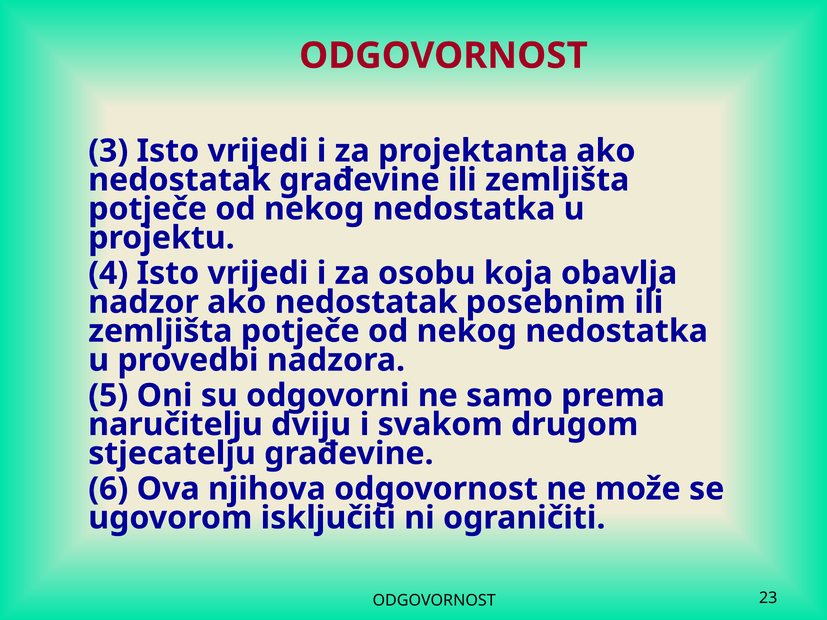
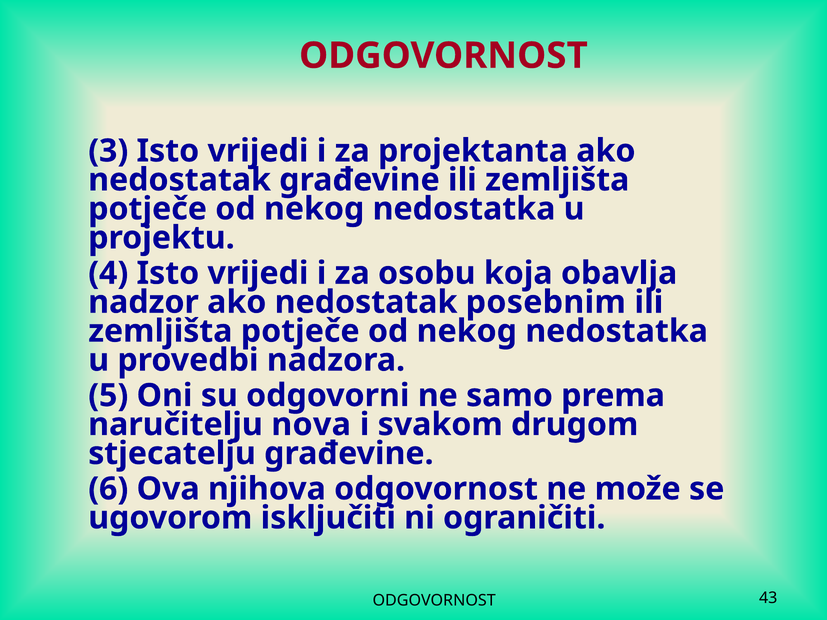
dviju: dviju -> nova
23: 23 -> 43
